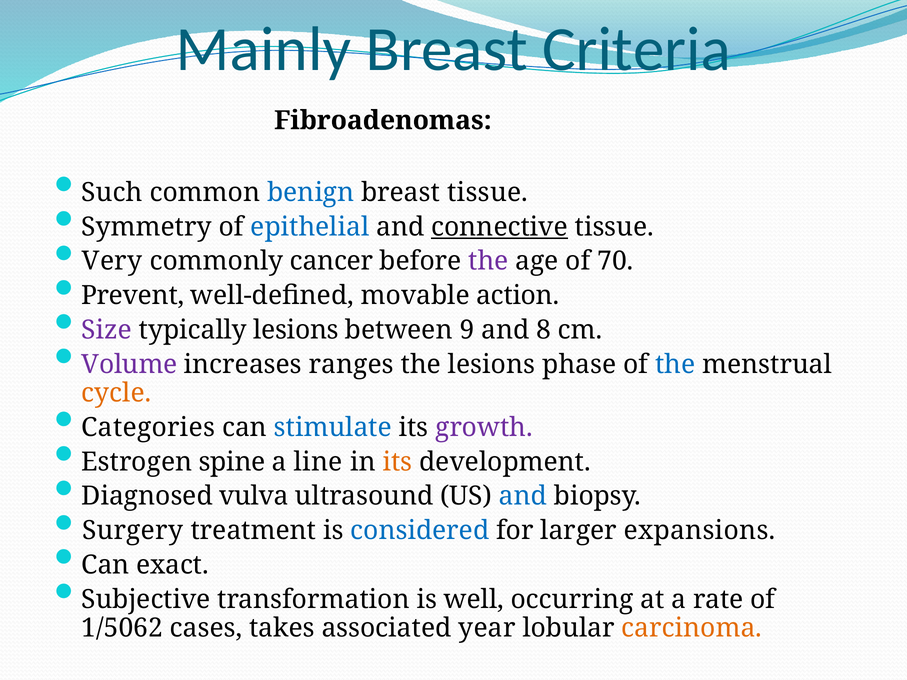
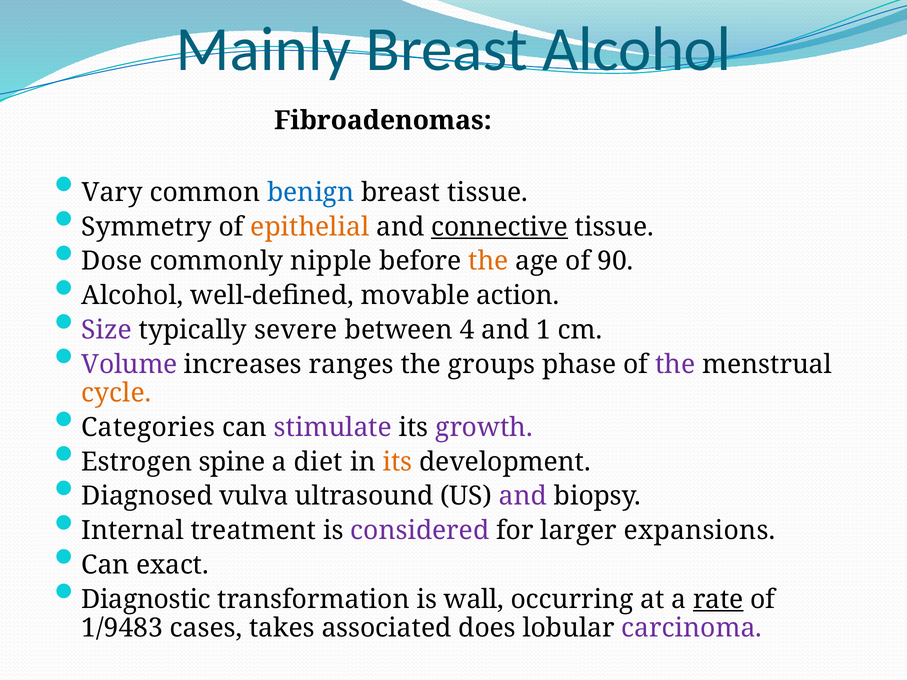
Breast Criteria: Criteria -> Alcohol
Such: Such -> Vary
epithelial colour: blue -> orange
Very: Very -> Dose
cancer: cancer -> nipple
the at (488, 261) colour: purple -> orange
70: 70 -> 90
Prevent at (133, 296): Prevent -> Alcohol
typically lesions: lesions -> severe
9: 9 -> 4
8: 8 -> 1
the lesions: lesions -> groups
the at (675, 365) colour: blue -> purple
stimulate colour: blue -> purple
line: line -> diet
and at (523, 496) colour: blue -> purple
Surgery: Surgery -> Internal
considered colour: blue -> purple
Subjective: Subjective -> Diagnostic
well: well -> wall
rate underline: none -> present
1/5062: 1/5062 -> 1/9483
year: year -> does
carcinoma colour: orange -> purple
